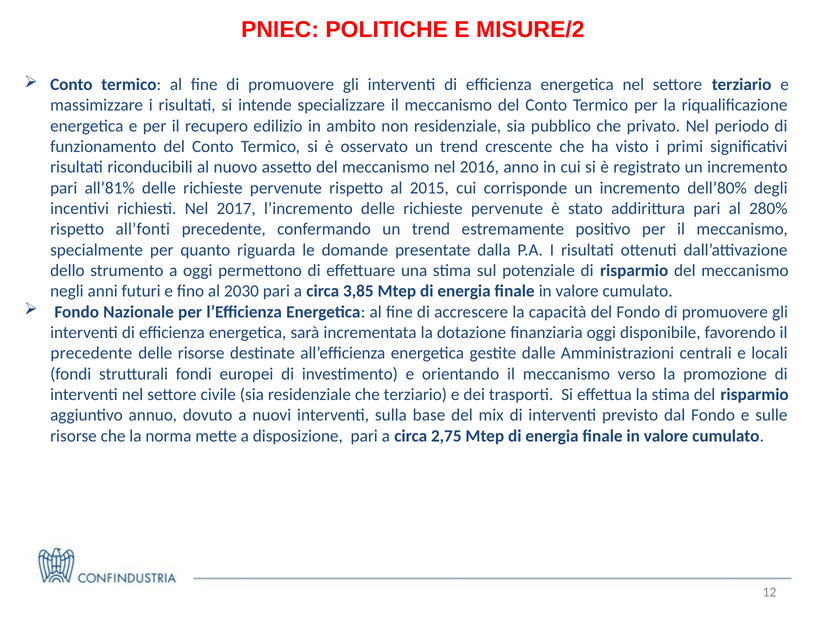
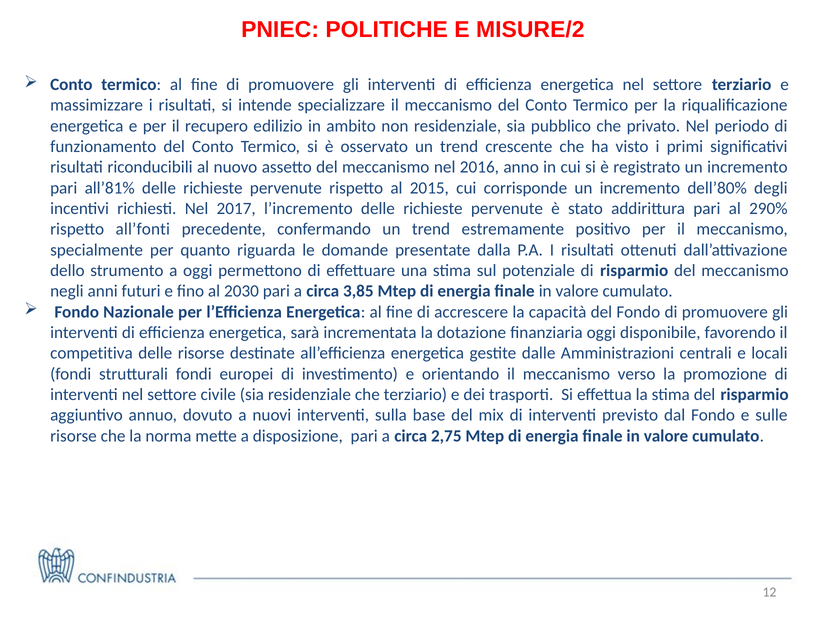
280%: 280% -> 290%
precedente at (91, 353): precedente -> competitiva
